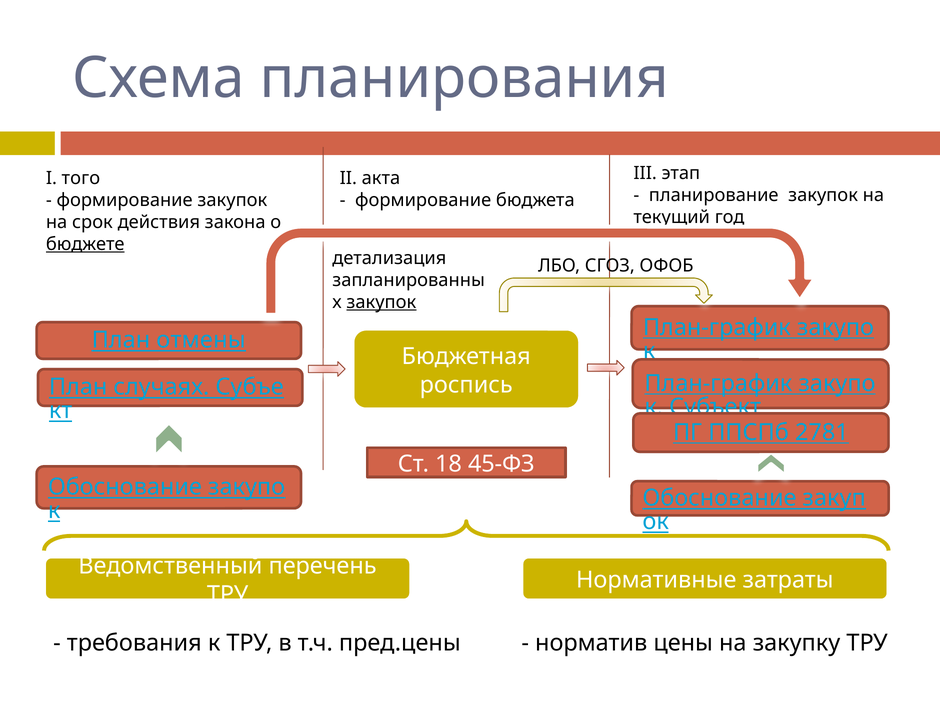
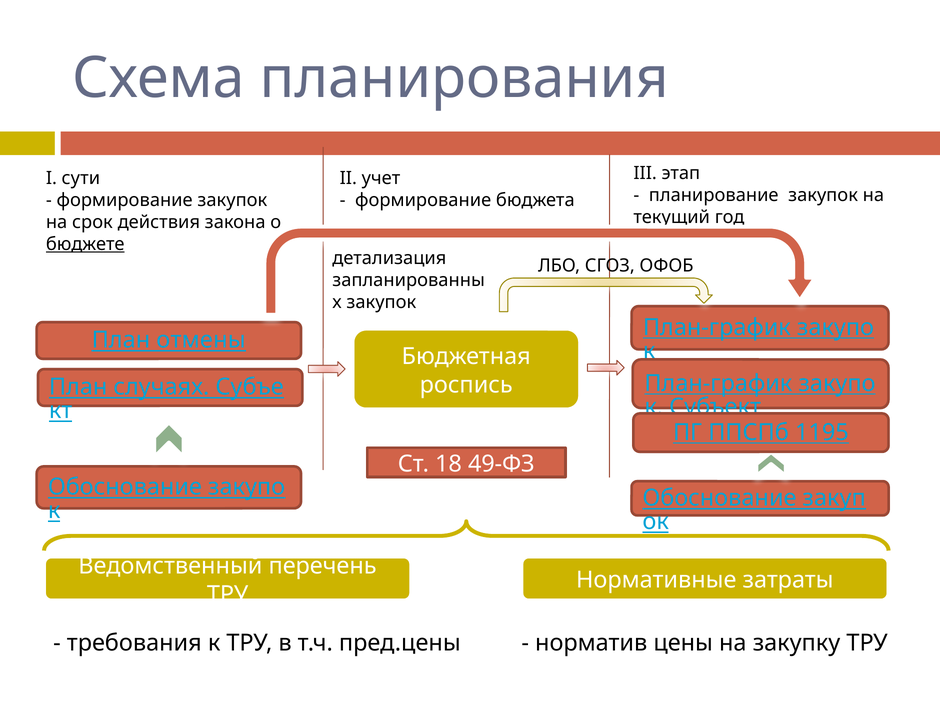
того: того -> сути
акта: акта -> учет
закупок at (381, 302) underline: present -> none
2781: 2781 -> 1195
45-ФЗ: 45-ФЗ -> 49-ФЗ
